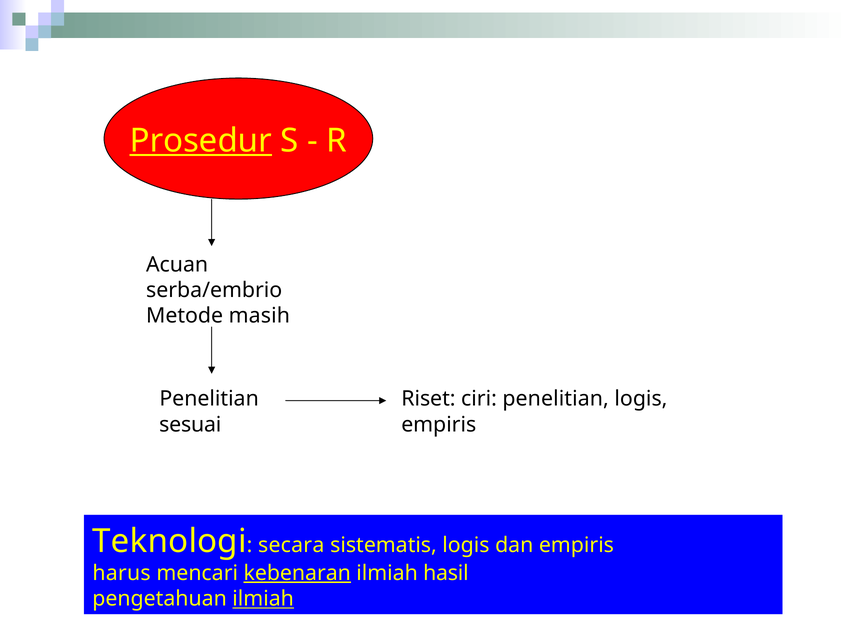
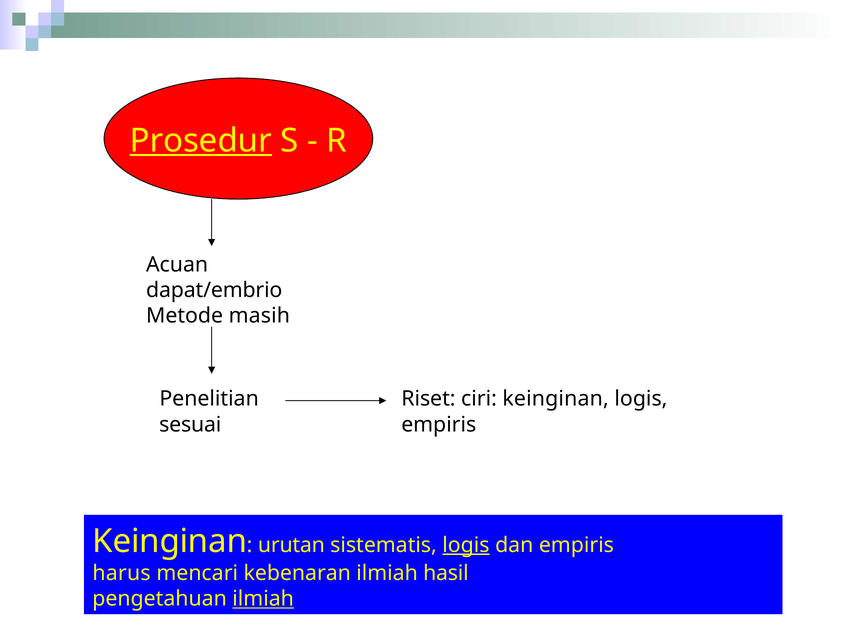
serba/embrio: serba/embrio -> dapat/embrio
ciri penelitian: penelitian -> keinginan
Teknologi at (169, 541): Teknologi -> Keinginan
secara: secara -> urutan
logis at (466, 545) underline: none -> present
kebenaran underline: present -> none
